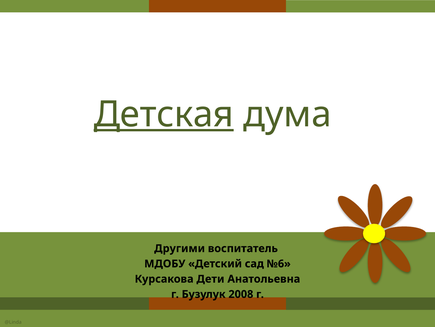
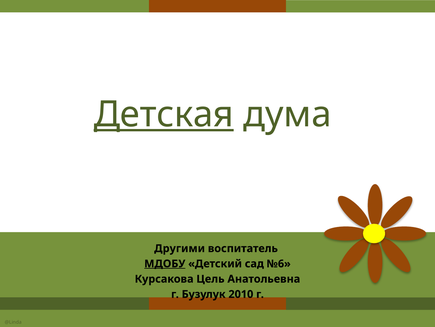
МДОБУ underline: none -> present
Дети: Дети -> Цель
2008: 2008 -> 2010
